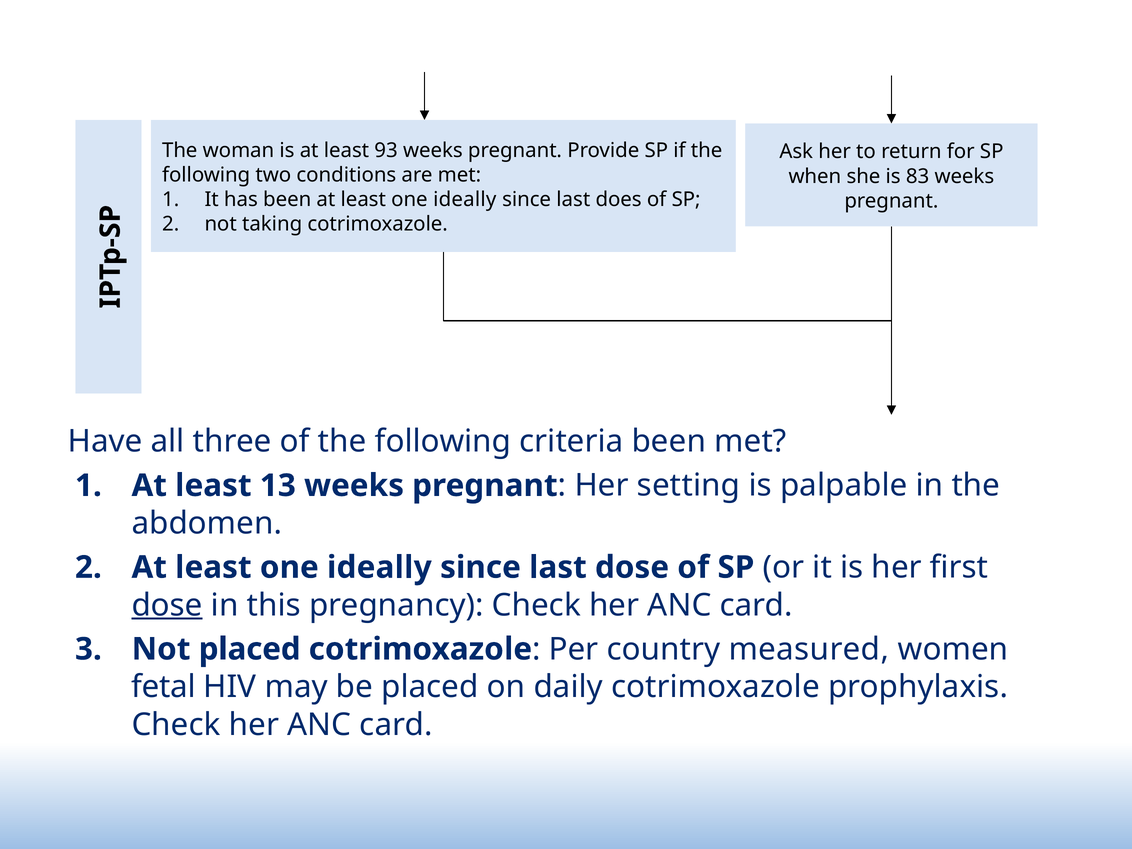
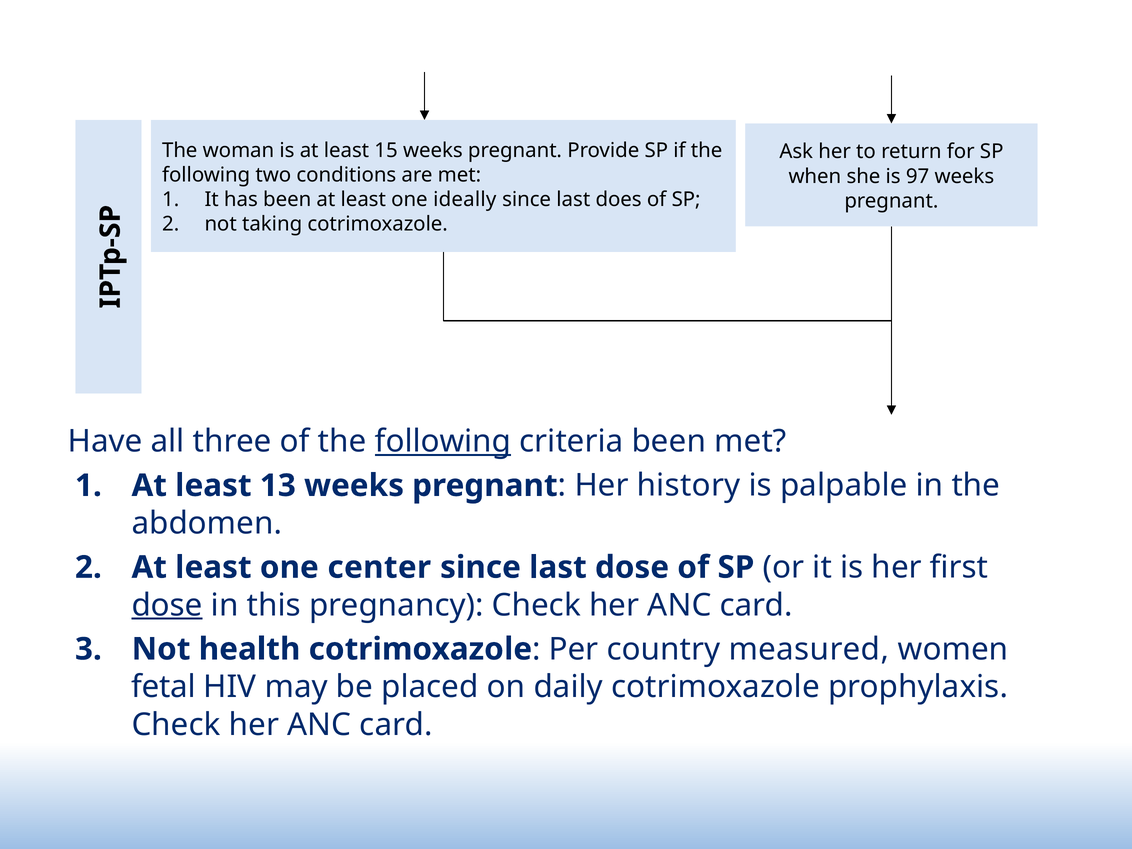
93: 93 -> 15
83: 83 -> 97
following at (443, 442) underline: none -> present
setting: setting -> history
ideally at (379, 567): ideally -> center
Not placed: placed -> health
